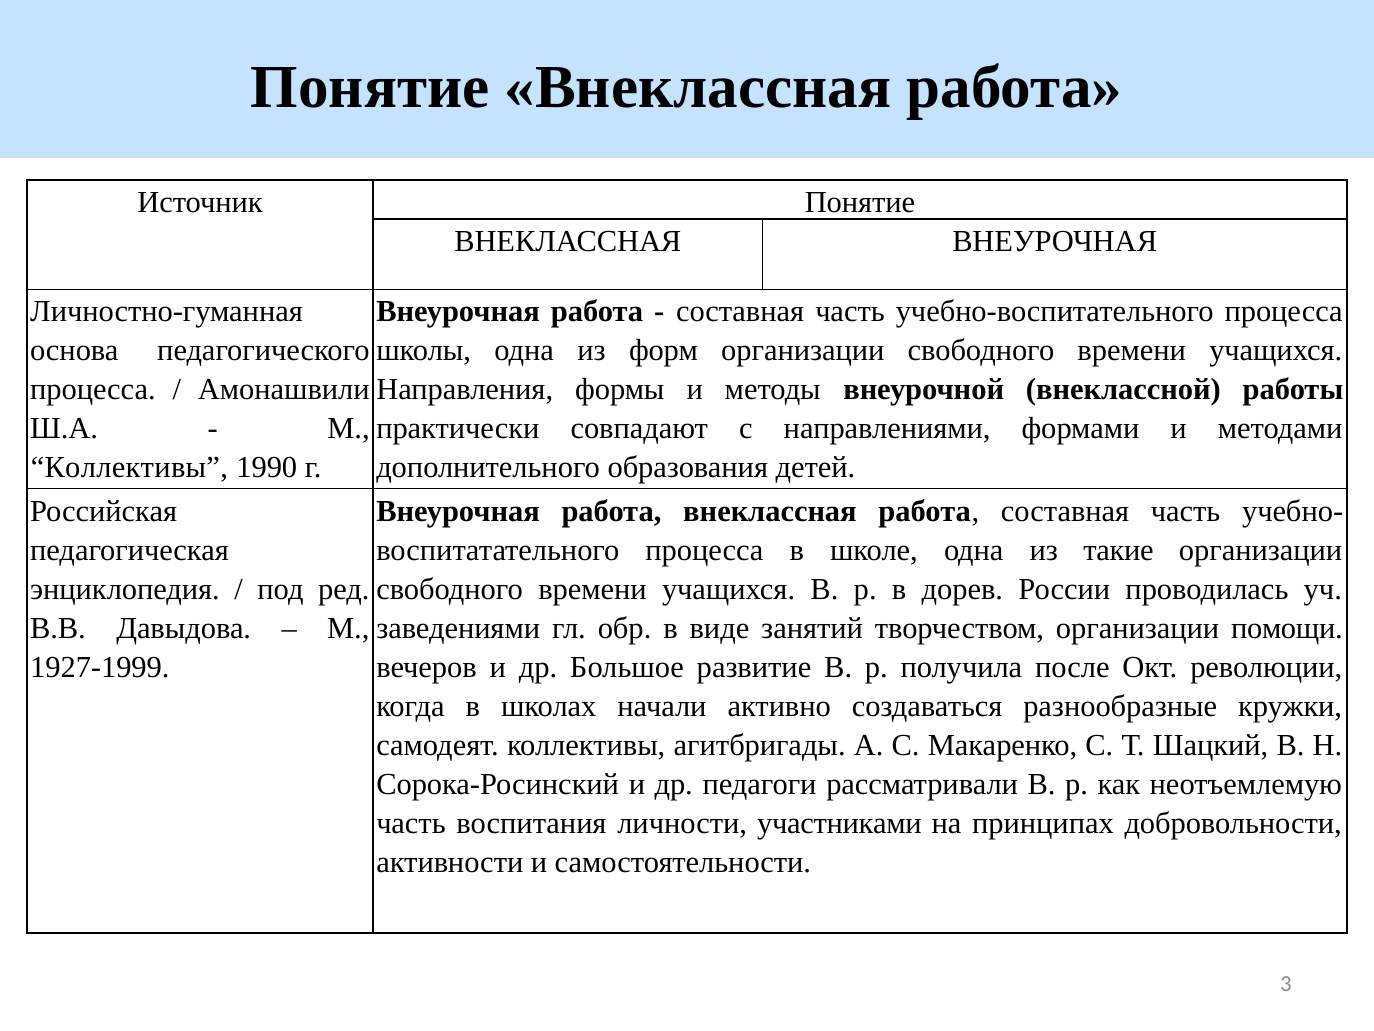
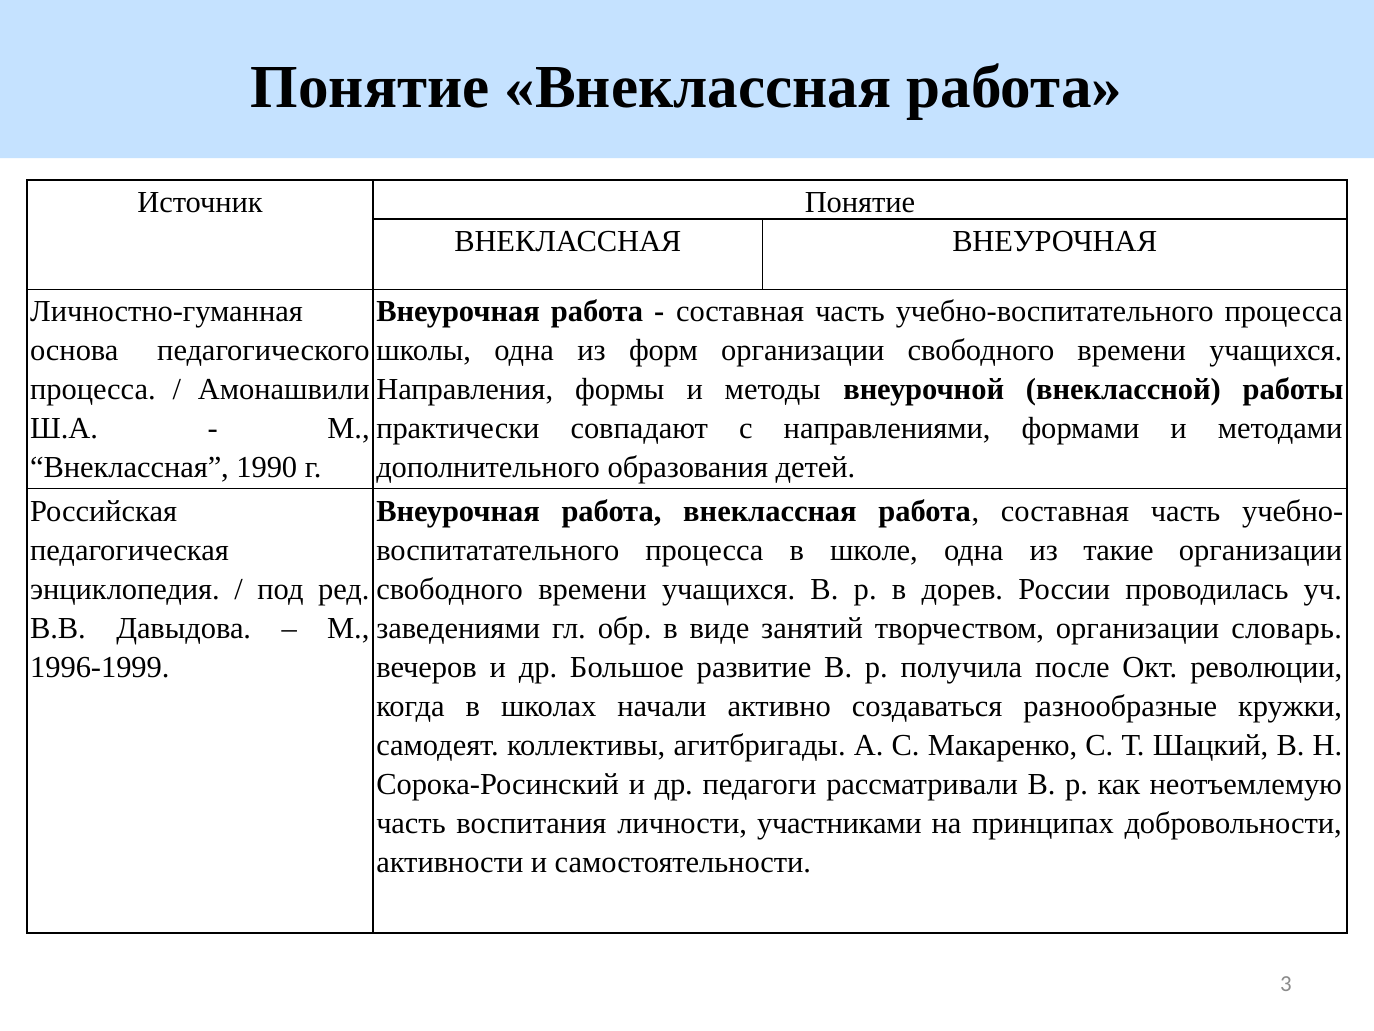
Коллективы at (129, 468): Коллективы -> Внеклассная
помощи: помощи -> словарь
1927-1999: 1927-1999 -> 1996-1999
